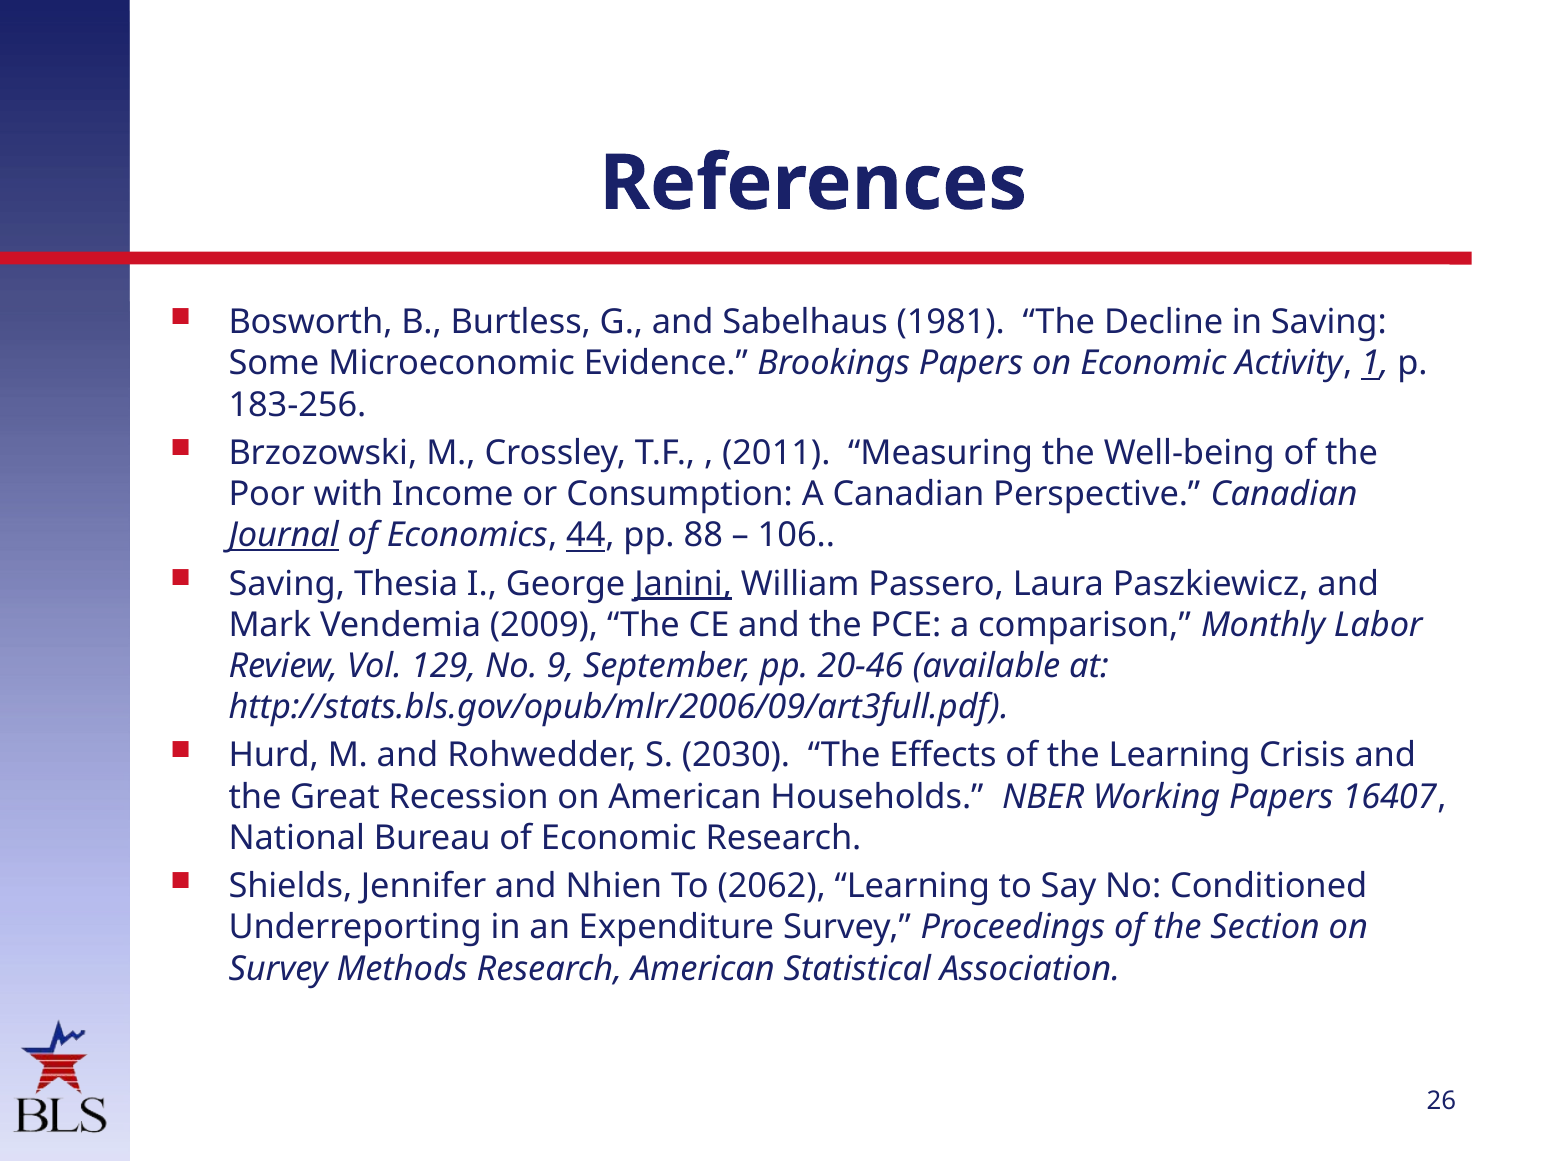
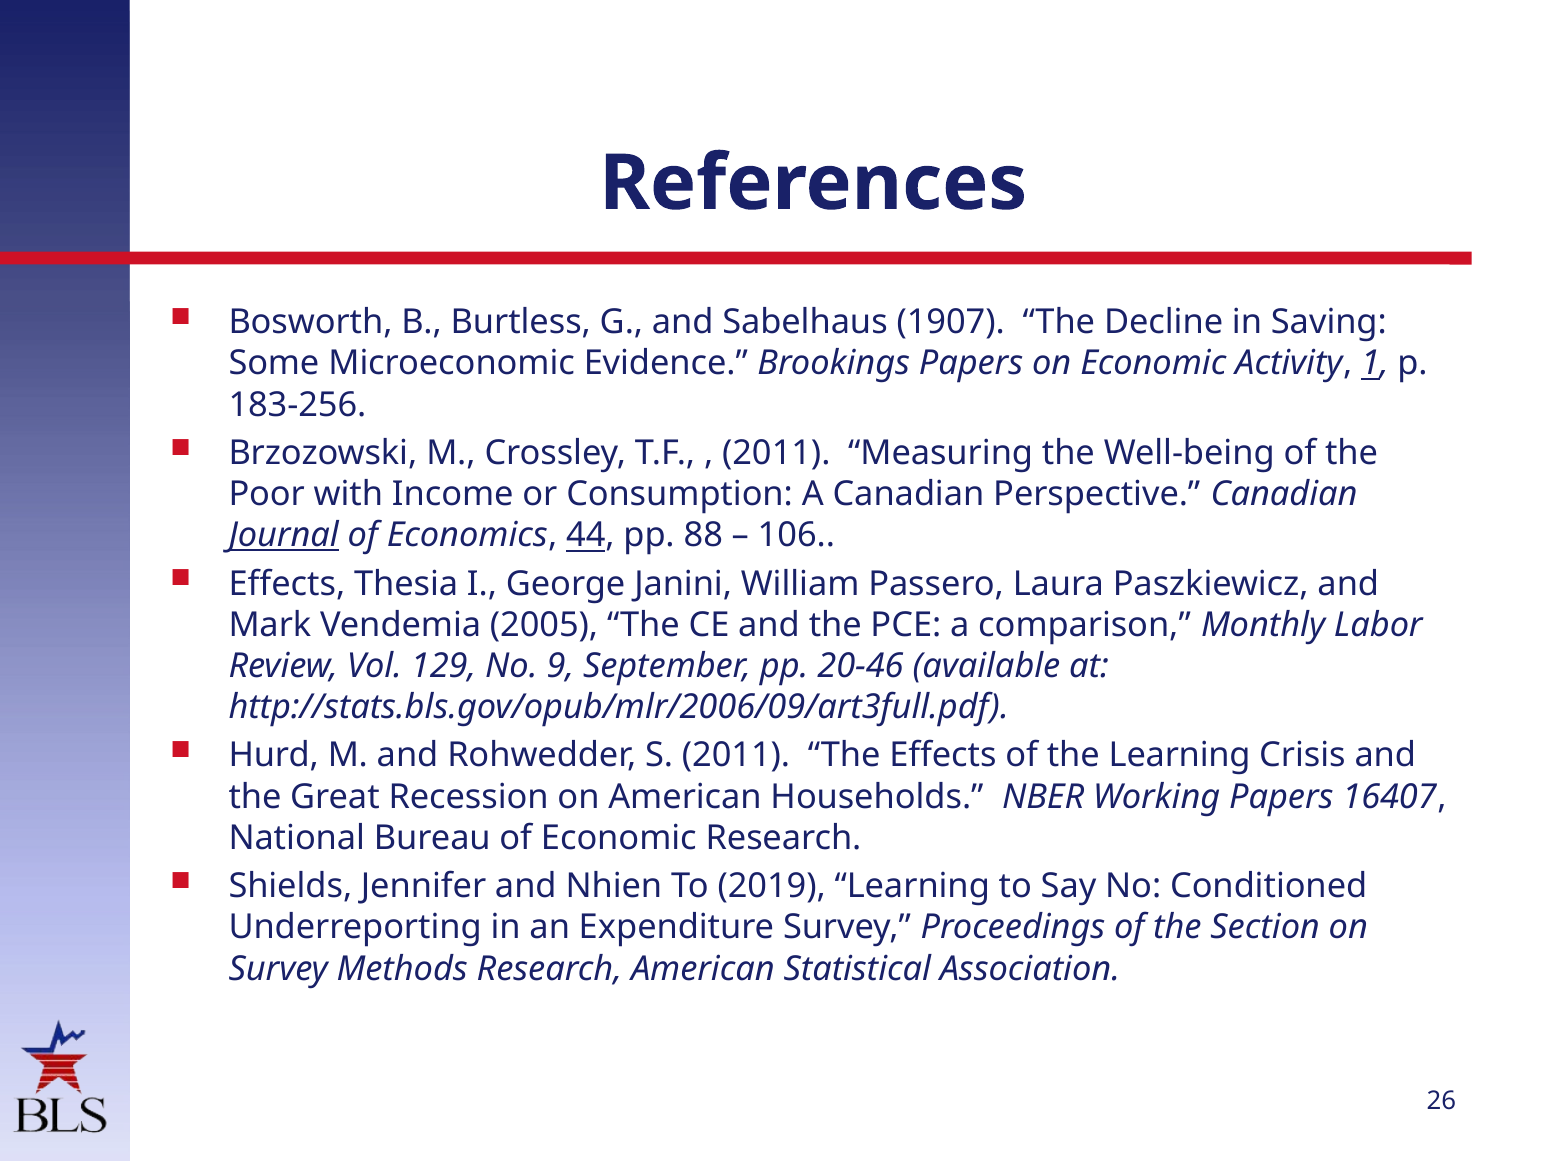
1981: 1981 -> 1907
Saving at (287, 584): Saving -> Effects
Janini underline: present -> none
2009: 2009 -> 2005
S 2030: 2030 -> 2011
2062: 2062 -> 2019
